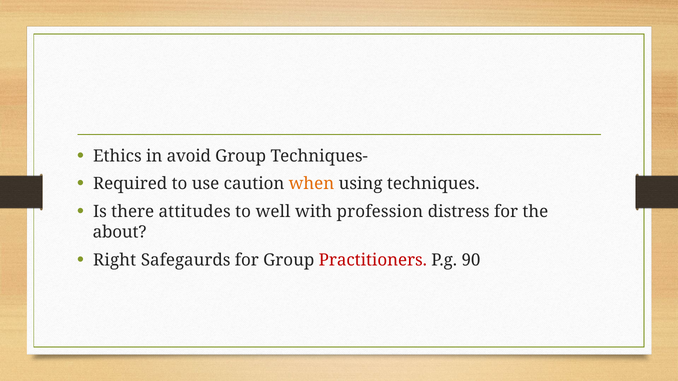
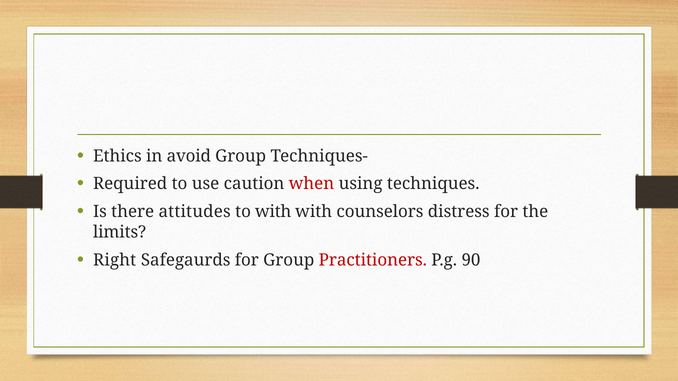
when colour: orange -> red
to well: well -> with
profession: profession -> counselors
about: about -> limits
